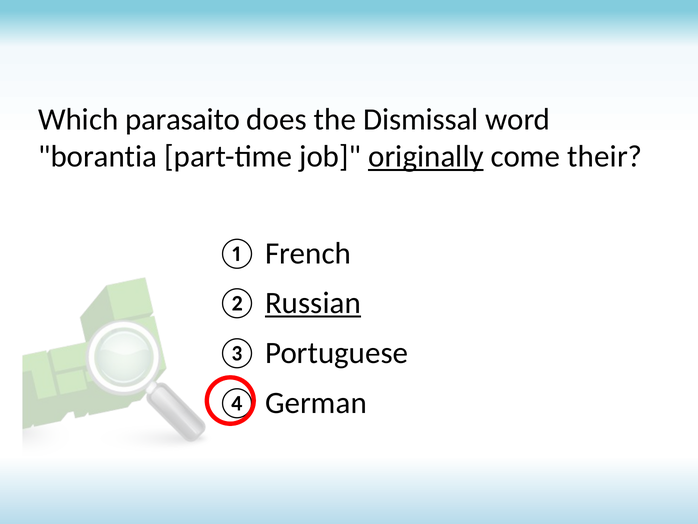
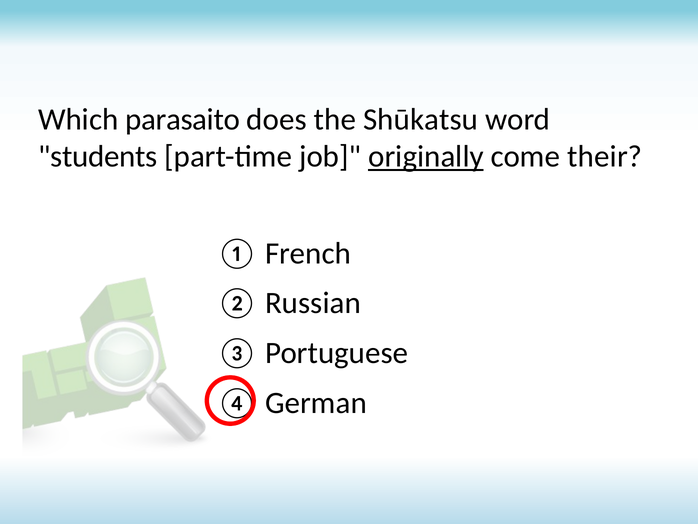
Dismissal: Dismissal -> Shūkatsu
borantia: borantia -> students
Russian underline: present -> none
